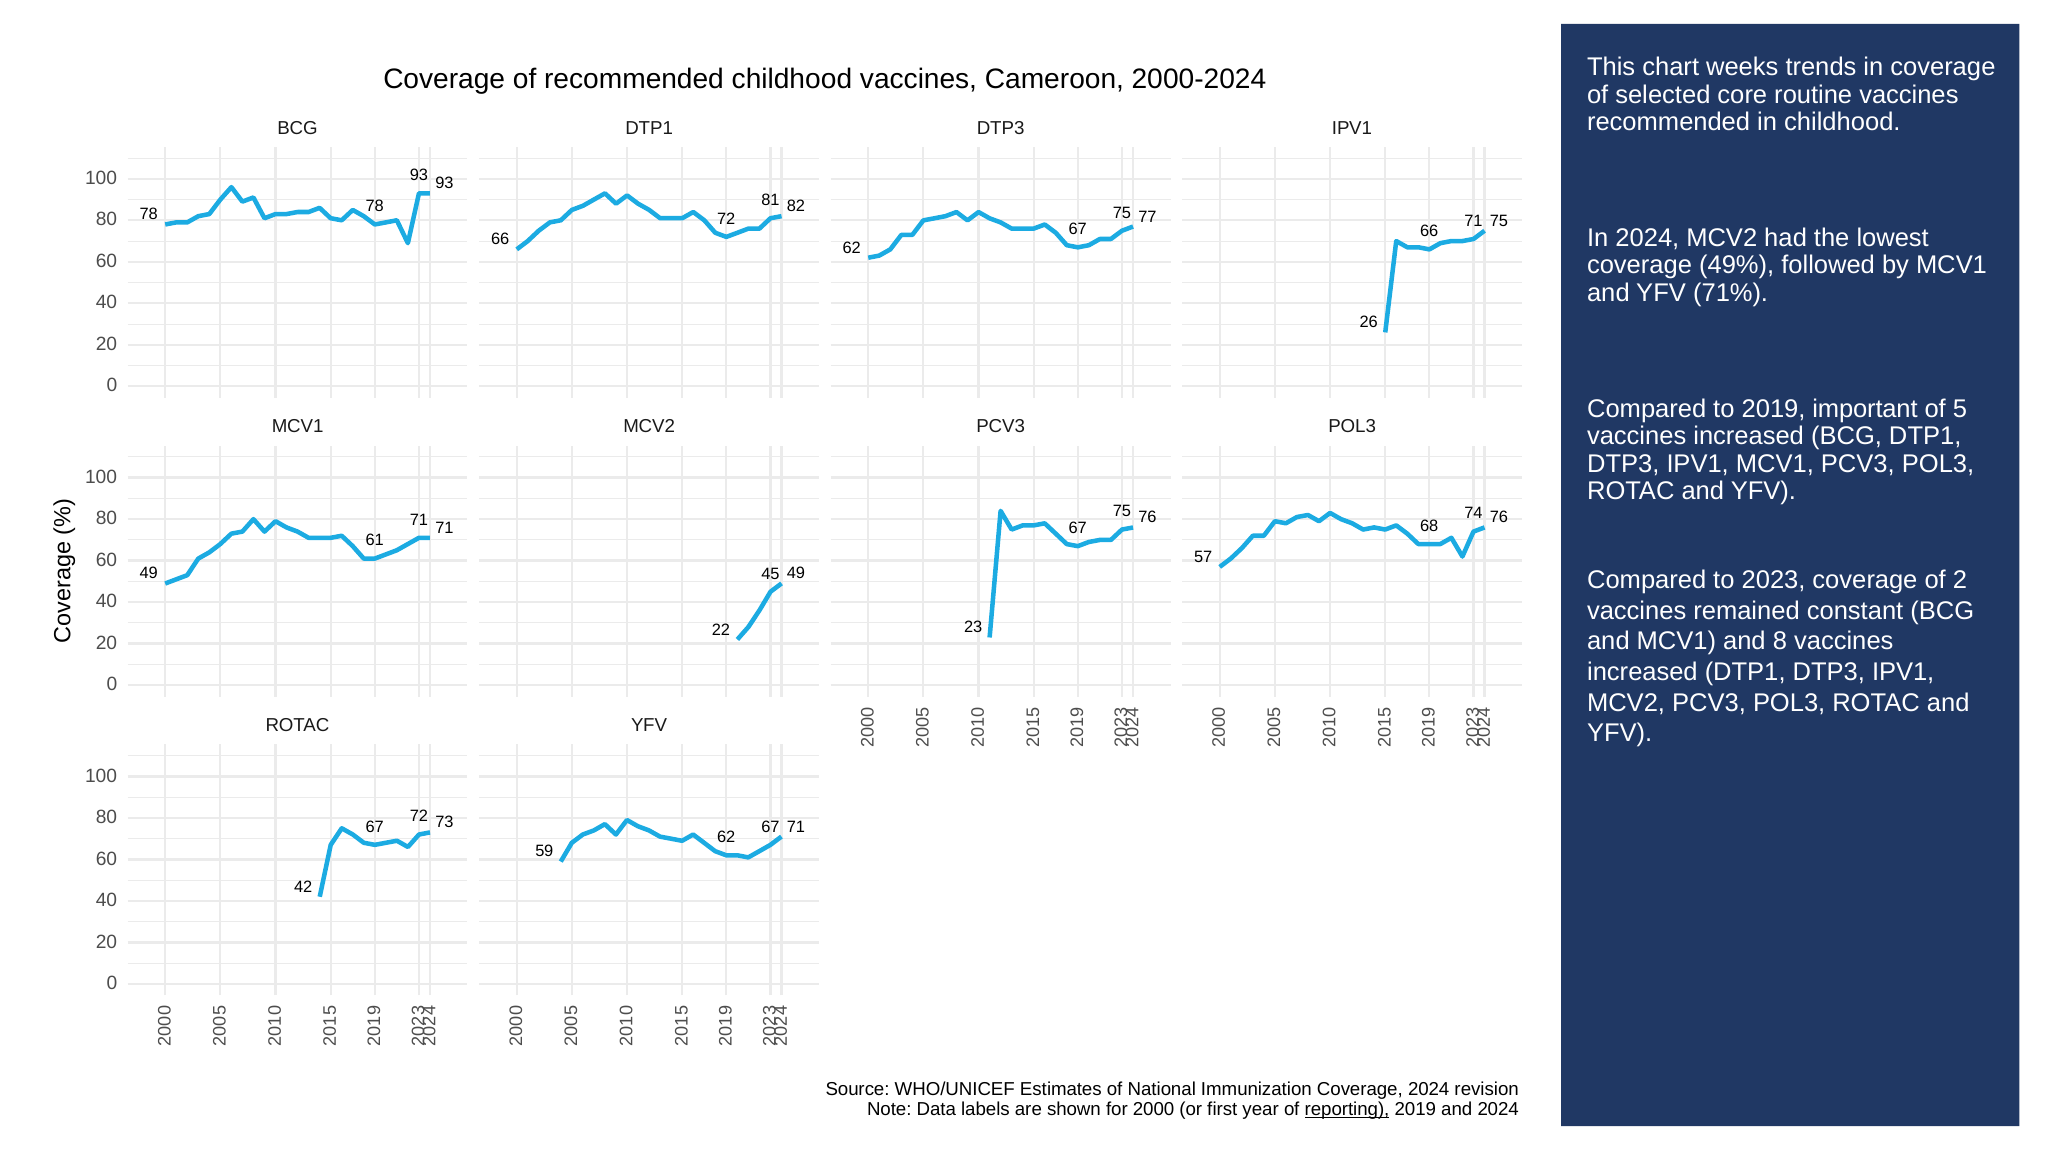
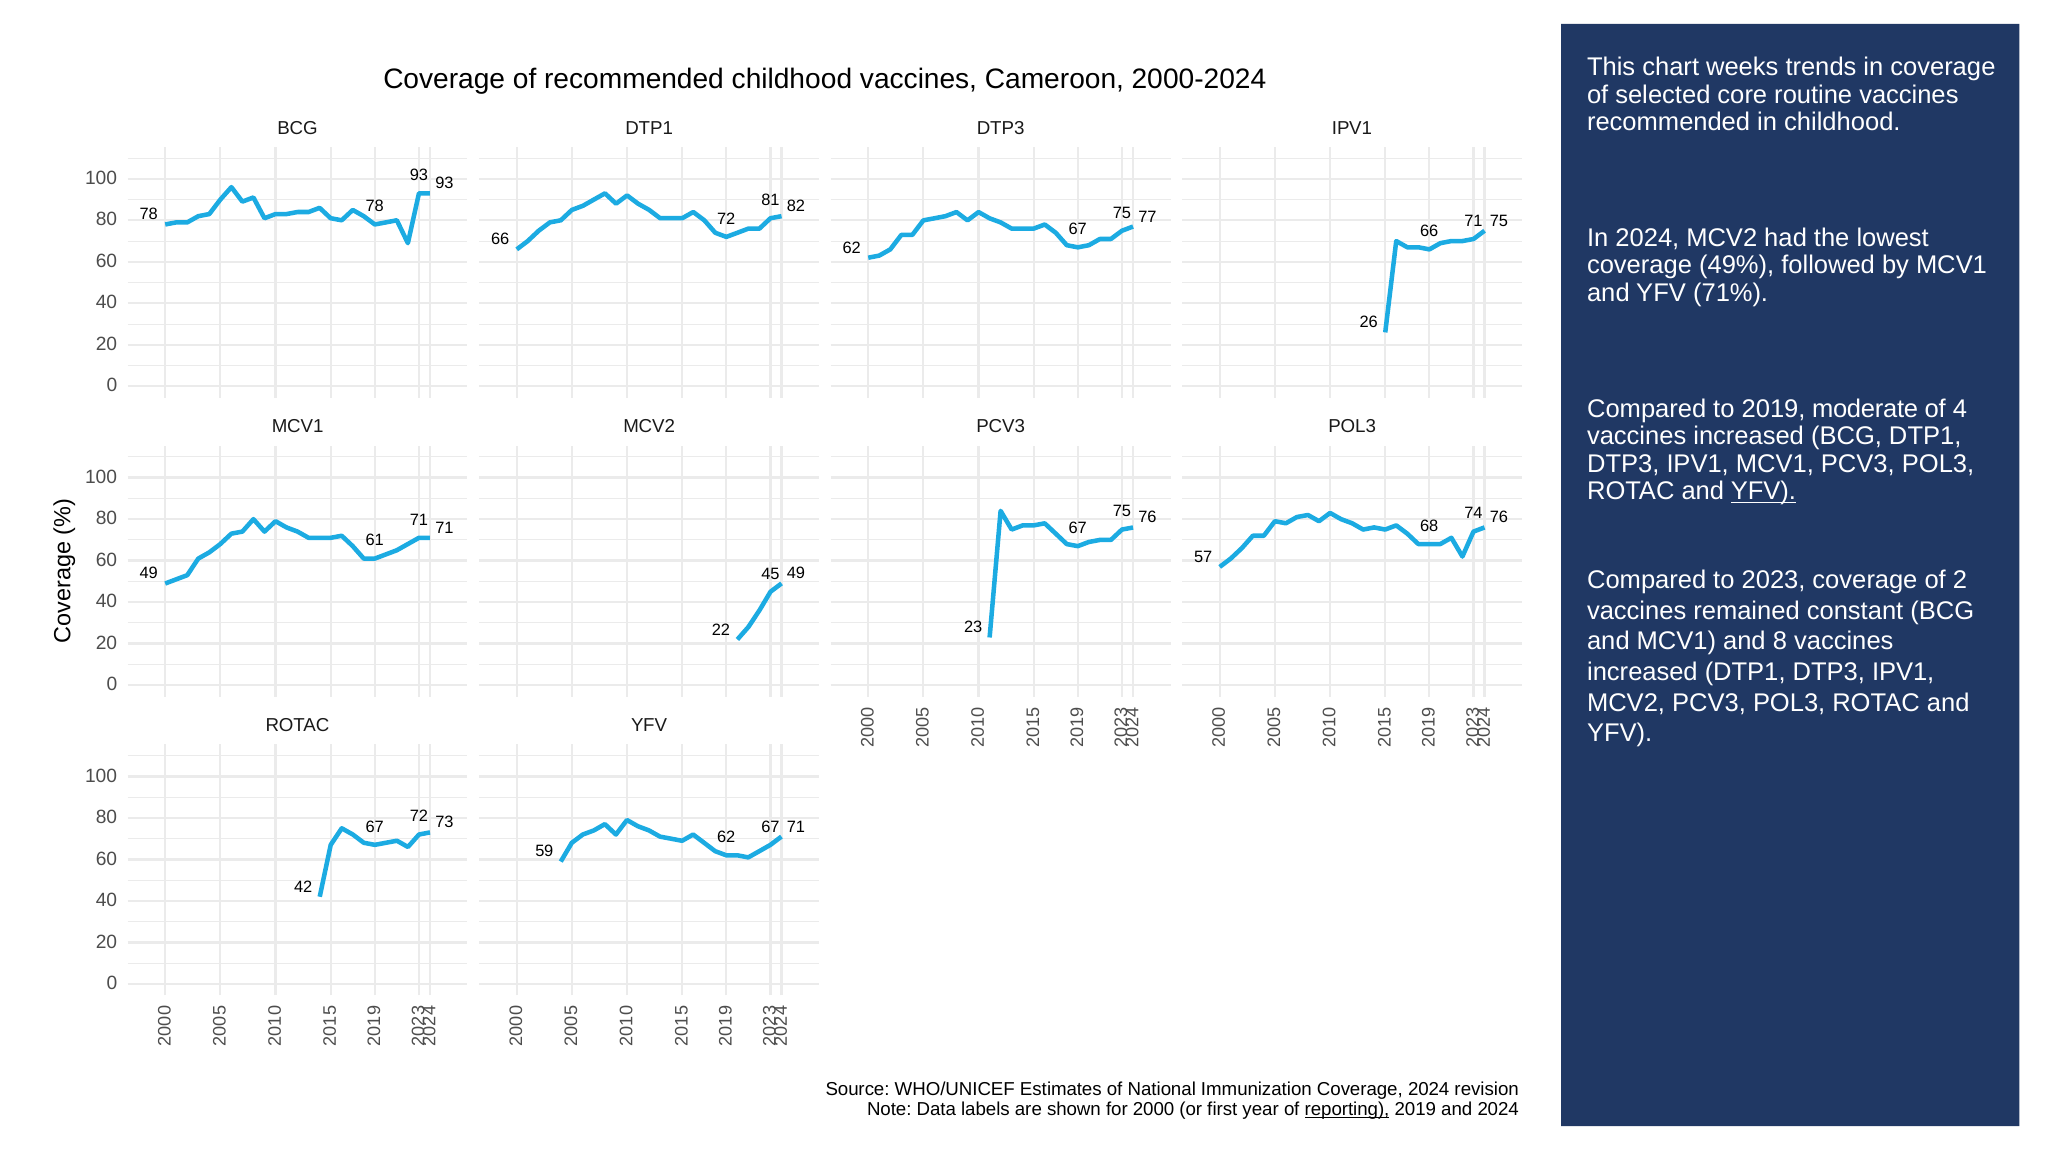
important: important -> moderate
of 5: 5 -> 4
YFV at (1763, 492) underline: none -> present
